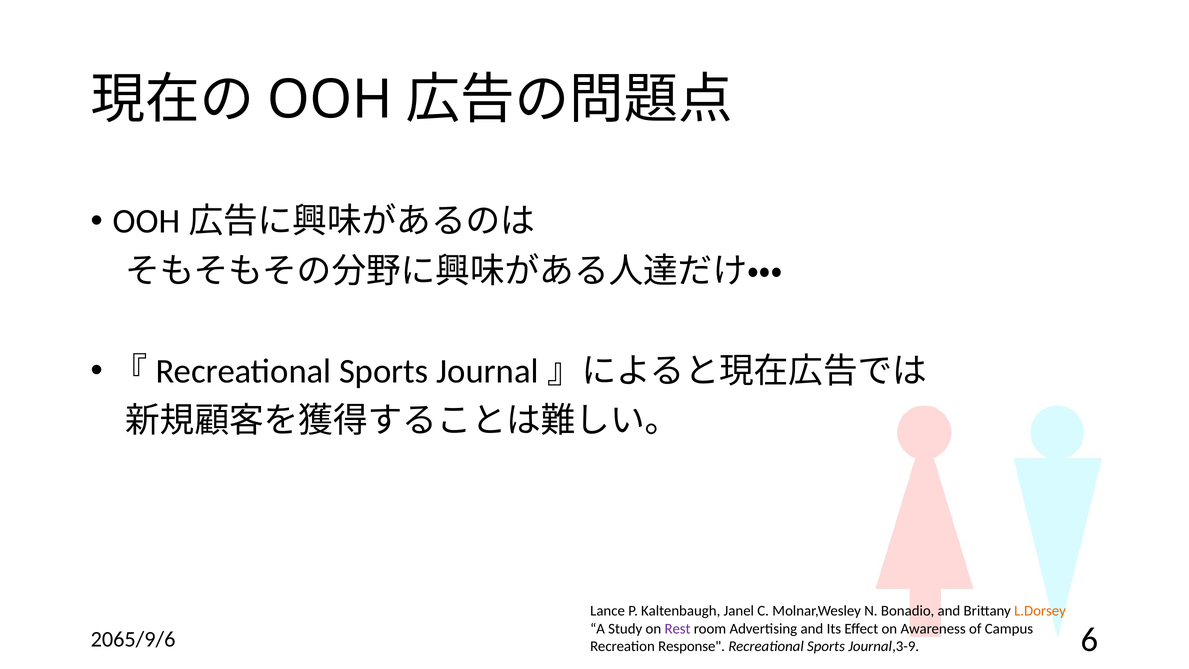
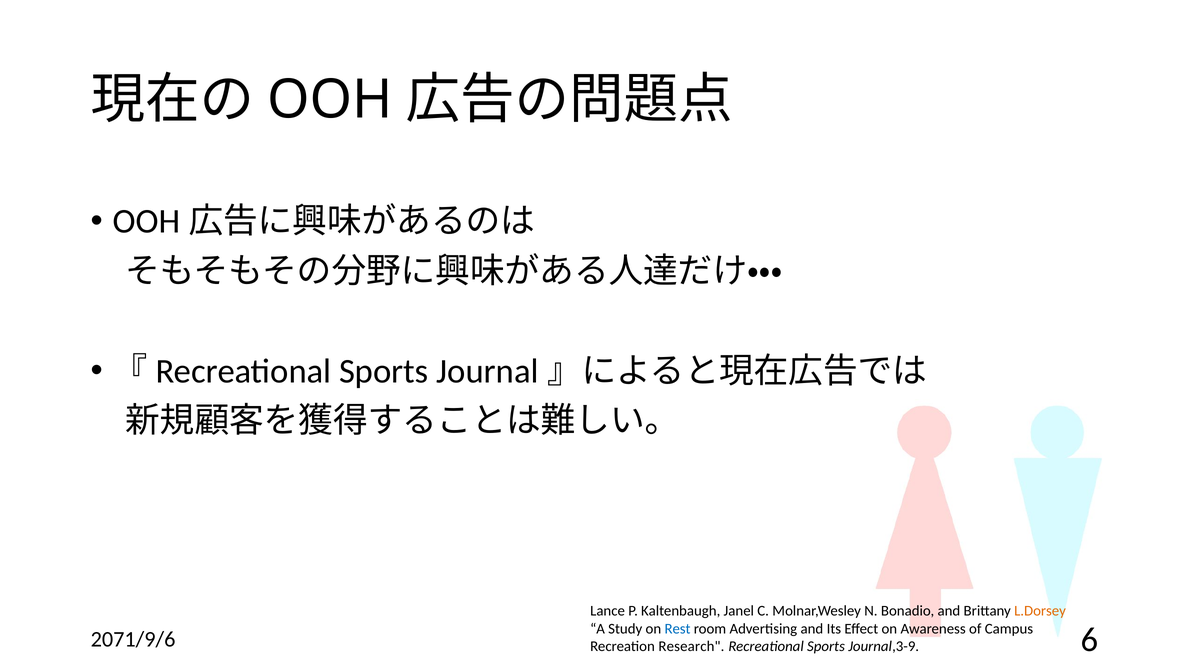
Rest colour: purple -> blue
2065/9/6: 2065/9/6 -> 2071/9/6
Response: Response -> Research
